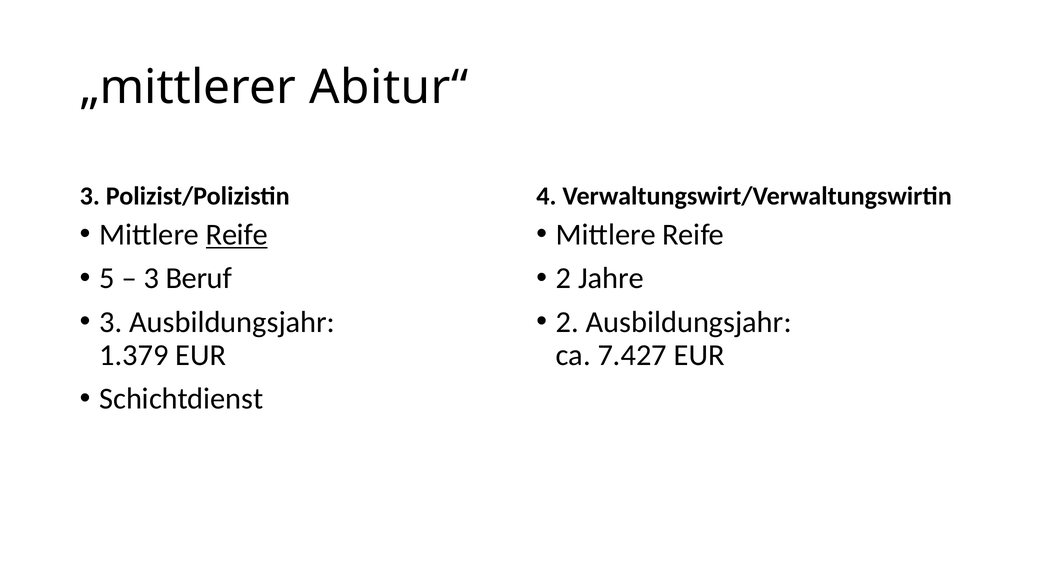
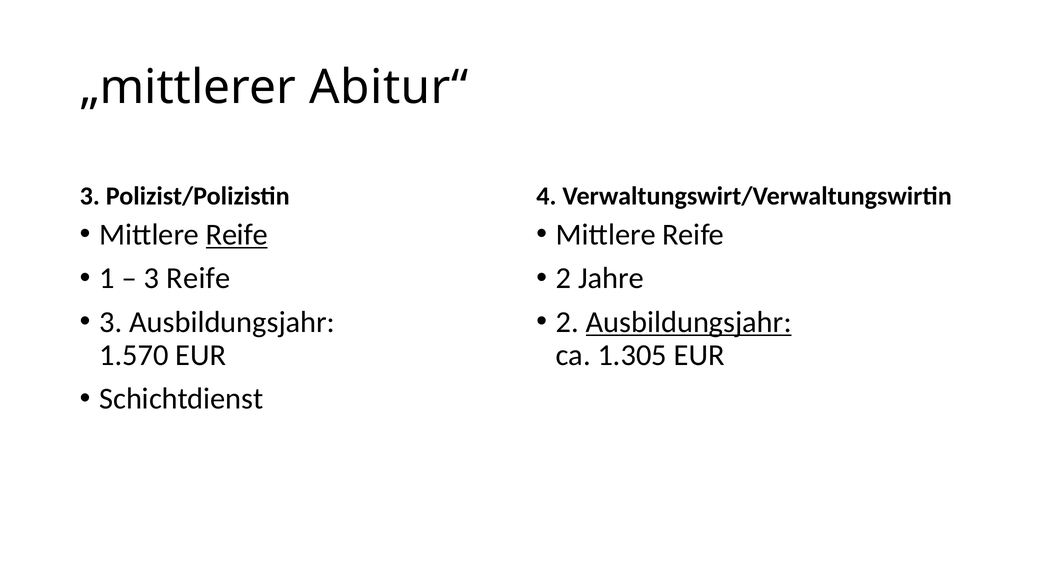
5: 5 -> 1
3 Beruf: Beruf -> Reife
Ausbildungsjahr at (689, 322) underline: none -> present
1.379: 1.379 -> 1.570
7.427: 7.427 -> 1.305
